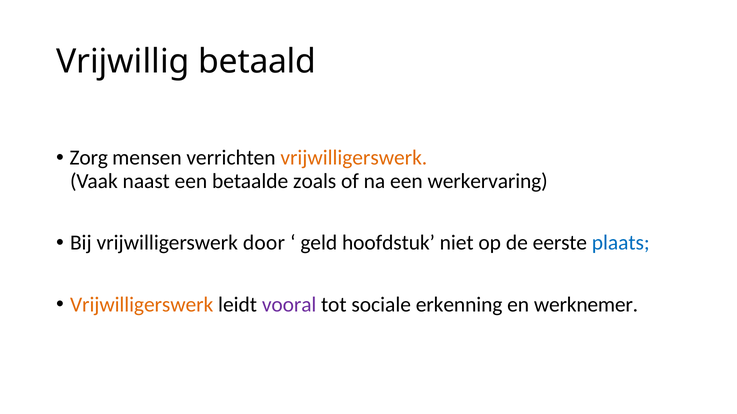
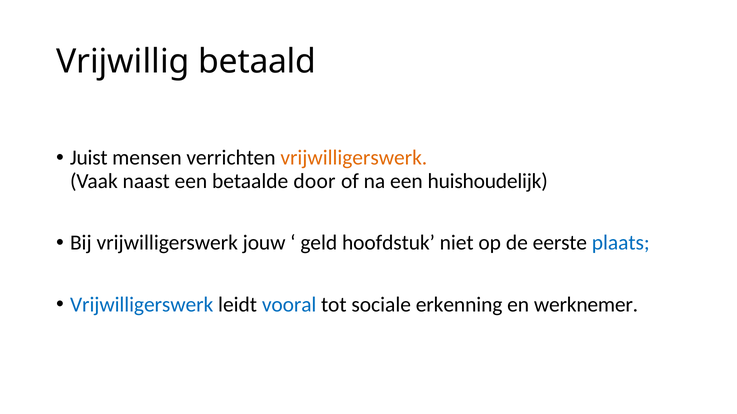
Zorg: Zorg -> Juist
zoals: zoals -> door
werkervaring: werkervaring -> huishoudelijk
door: door -> jouw
Vrijwilligerswerk at (142, 305) colour: orange -> blue
vooral colour: purple -> blue
